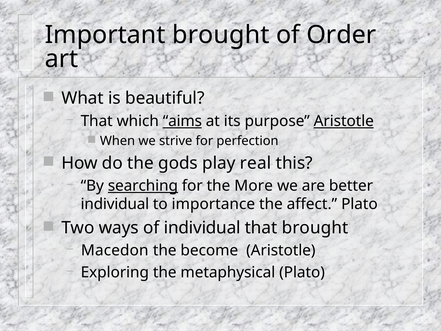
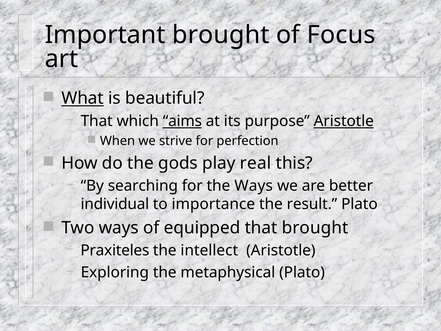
Order: Order -> Focus
What underline: none -> present
searching underline: present -> none
the More: More -> Ways
affect: affect -> result
of individual: individual -> equipped
Macedon: Macedon -> Praxiteles
become: become -> intellect
